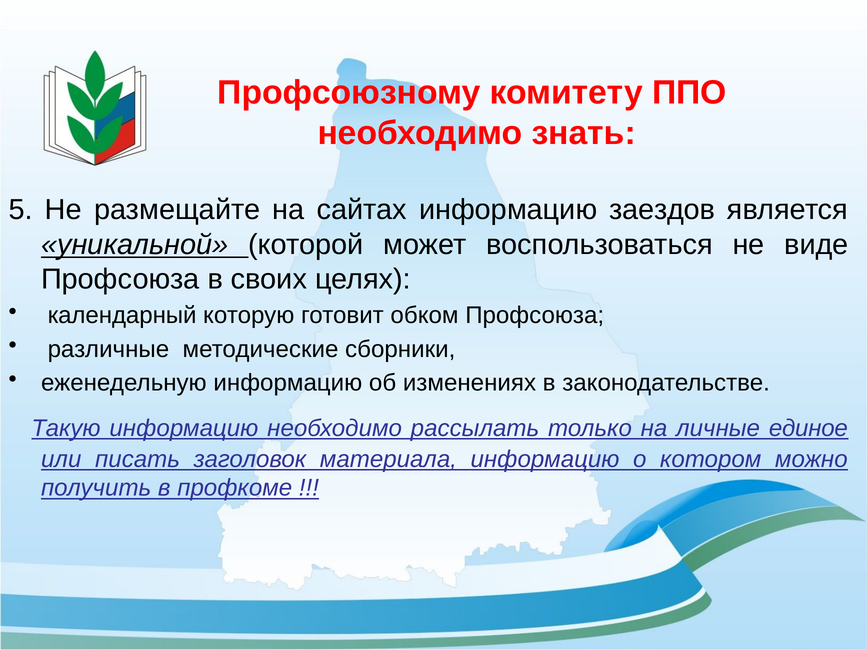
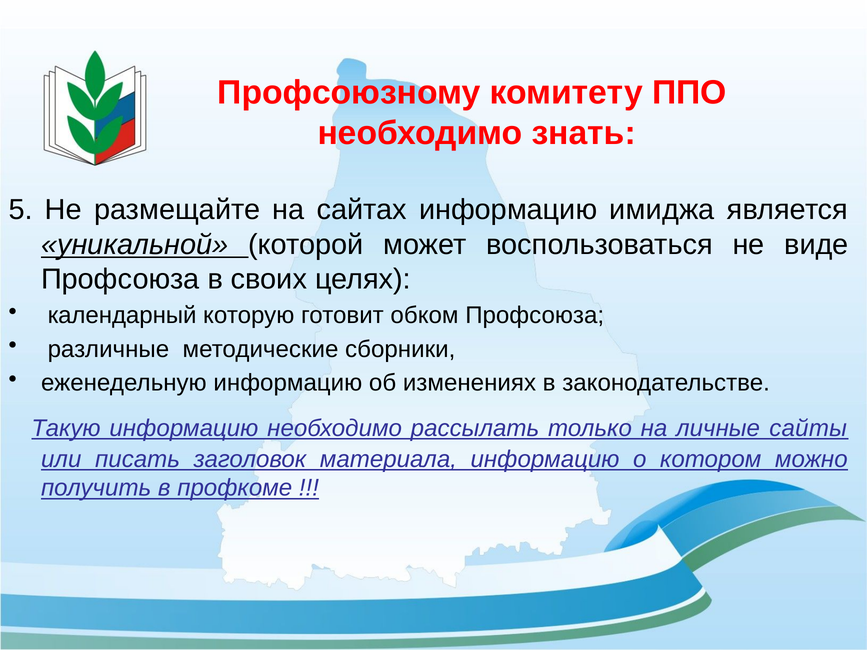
заездов: заездов -> имиджа
единое: единое -> сайты
